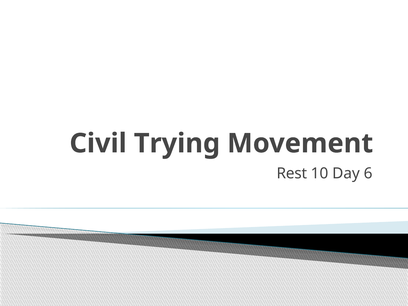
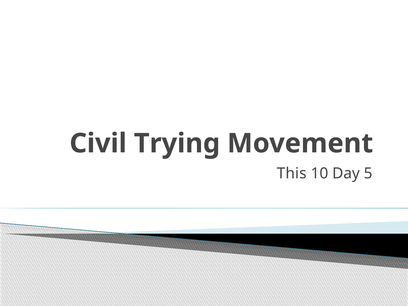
Rest: Rest -> This
6: 6 -> 5
